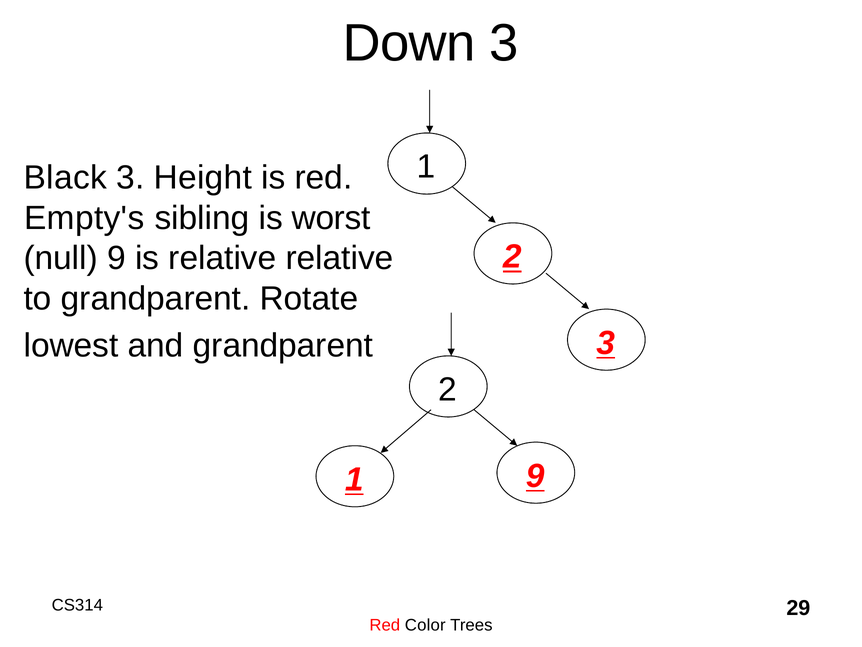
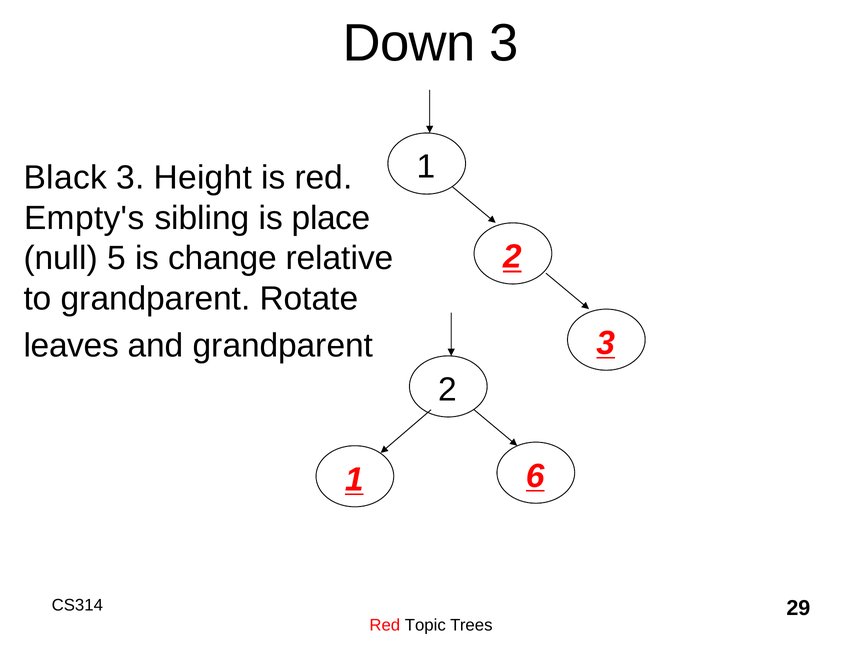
worst: worst -> place
null 9: 9 -> 5
is relative: relative -> change
lowest: lowest -> leaves
1 9: 9 -> 6
Color: Color -> Topic
